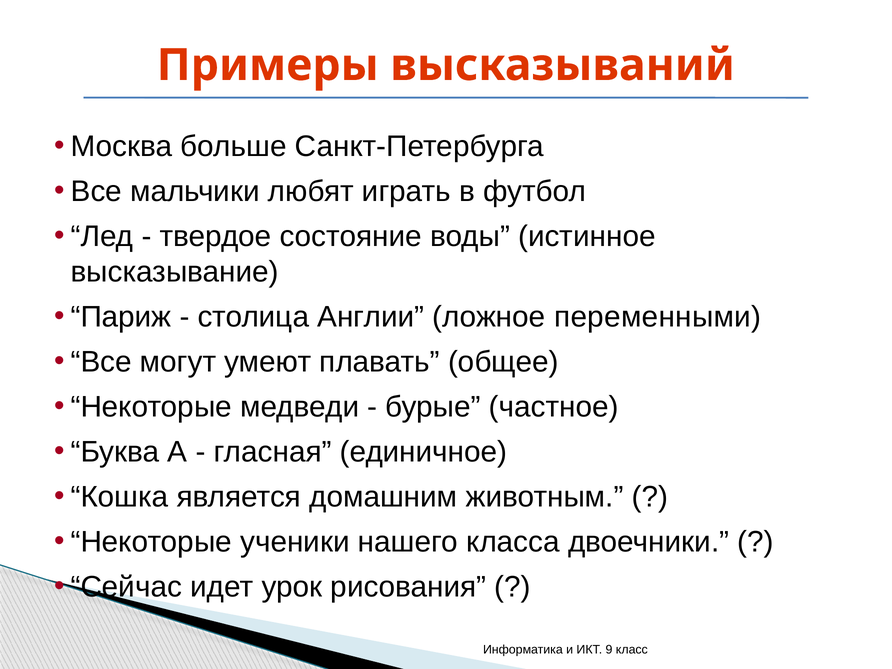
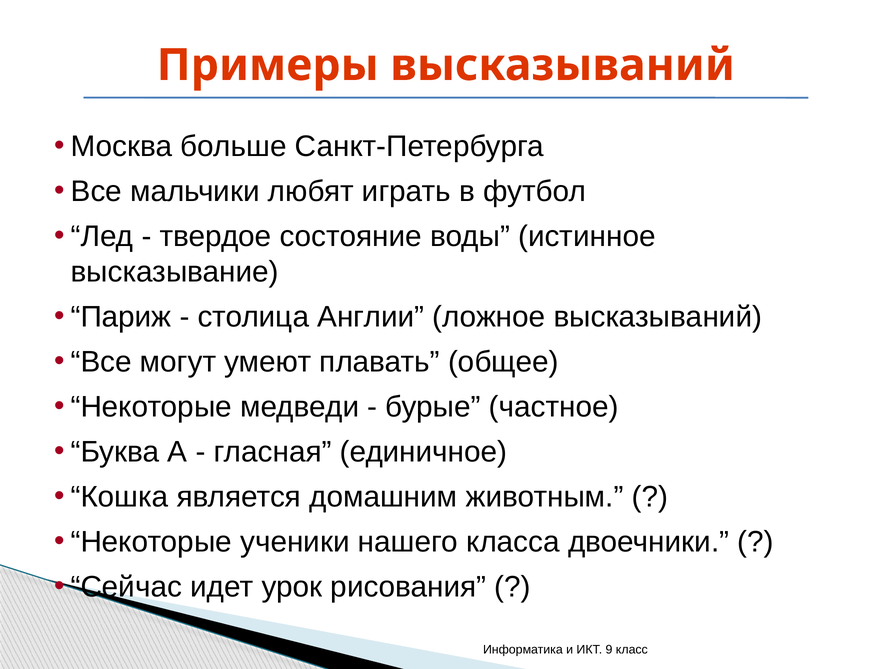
ложное переменными: переменными -> высказываний
